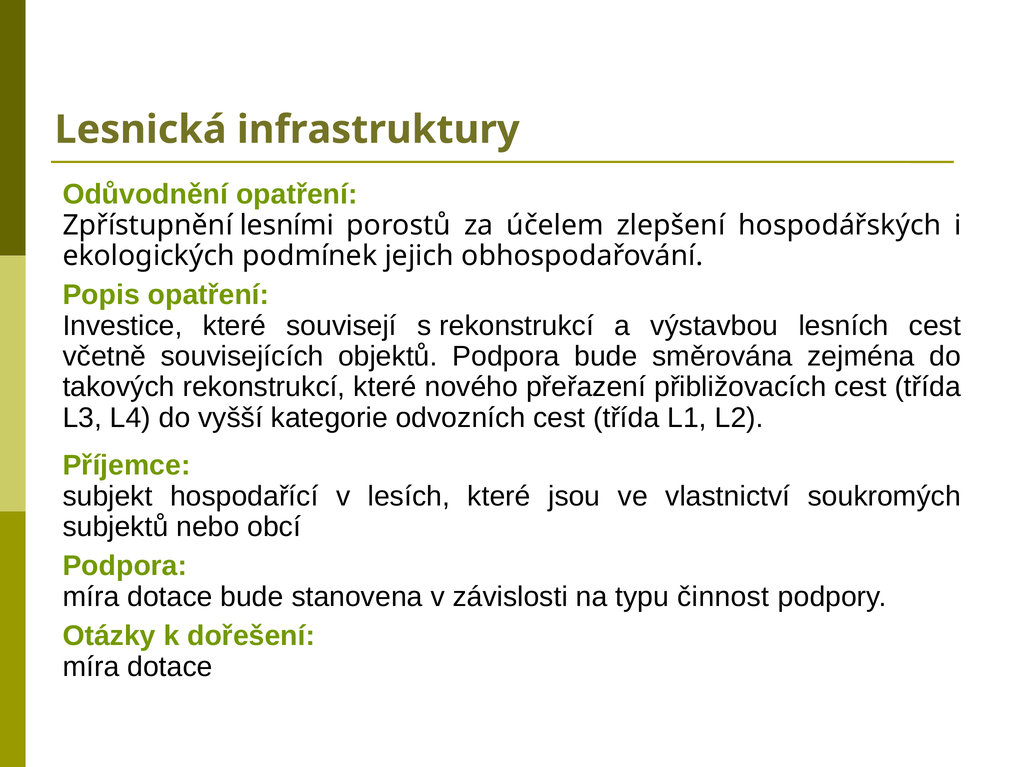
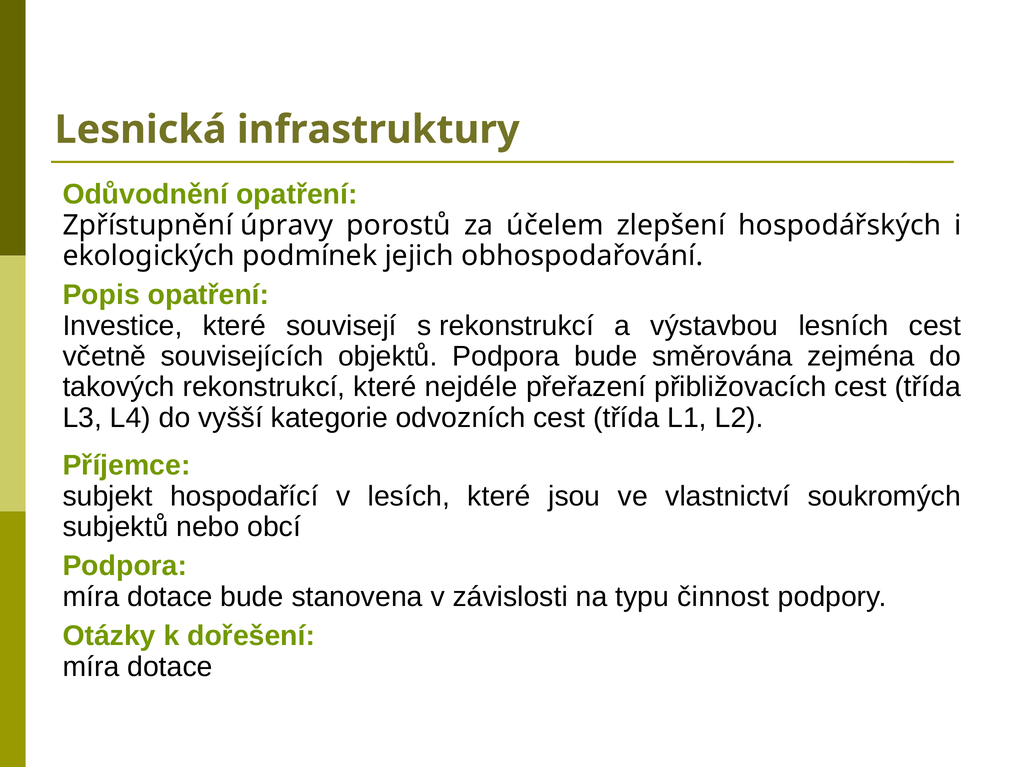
lesními: lesními -> úpravy
nového: nového -> nejdéle
